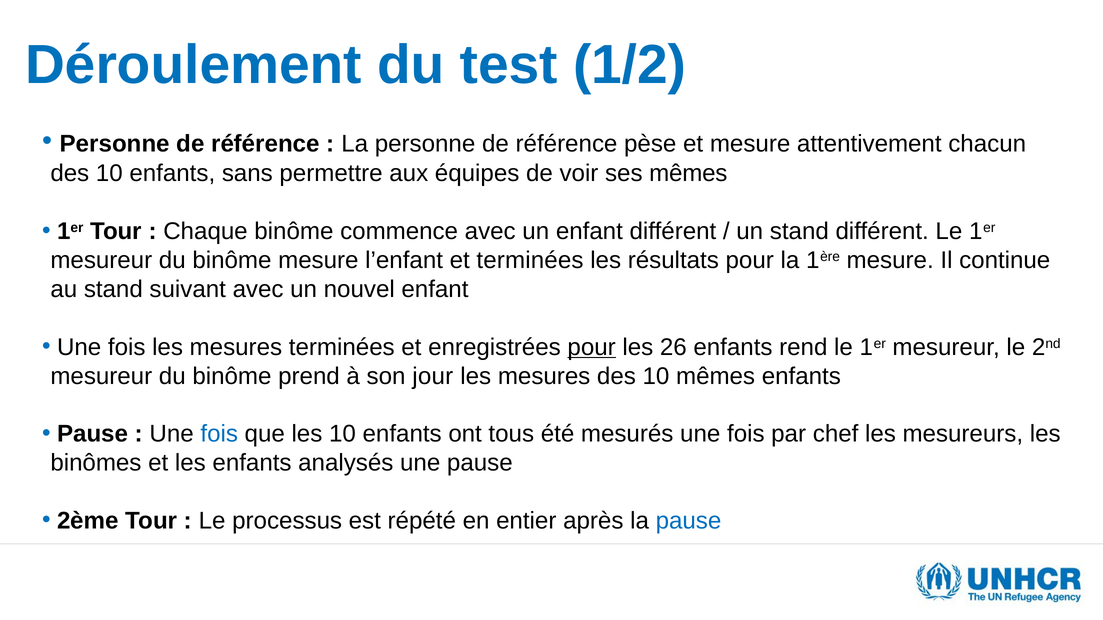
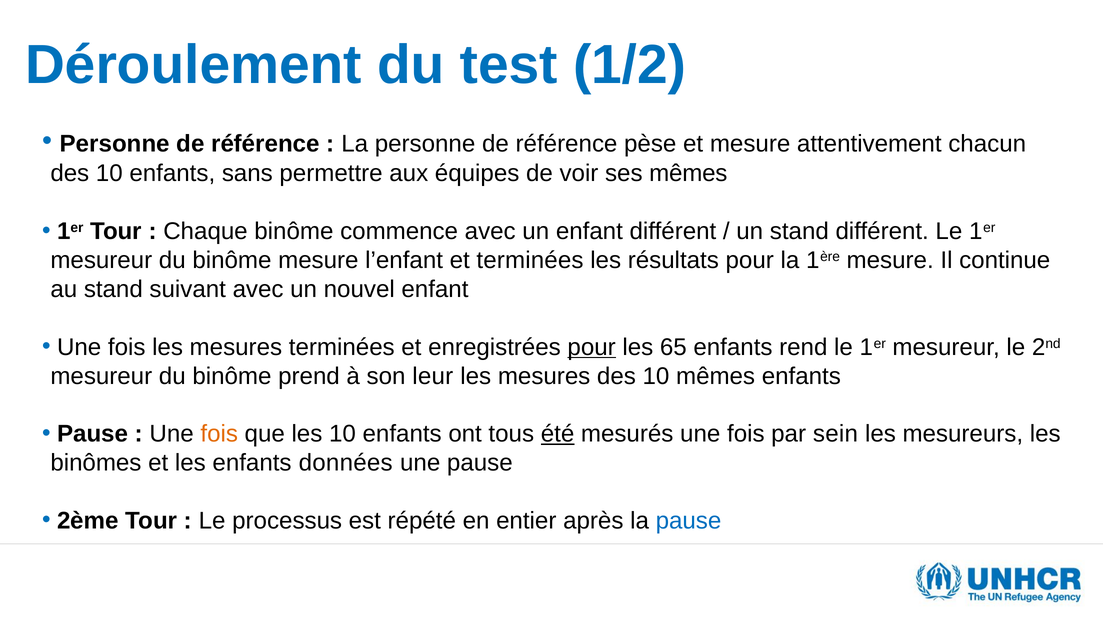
26: 26 -> 65
jour: jour -> leur
fois at (219, 434) colour: blue -> orange
été underline: none -> present
chef: chef -> sein
analysés: analysés -> données
